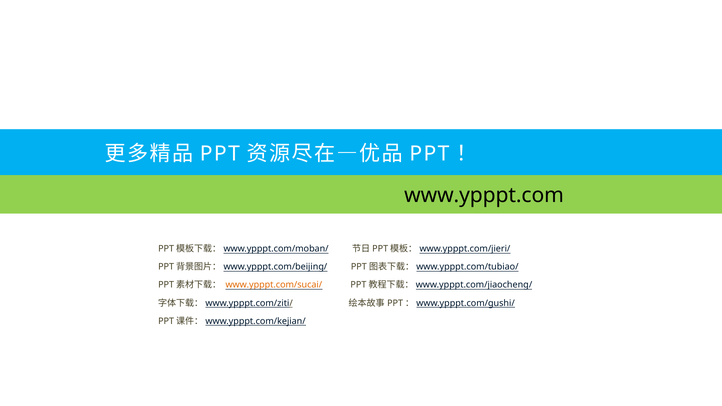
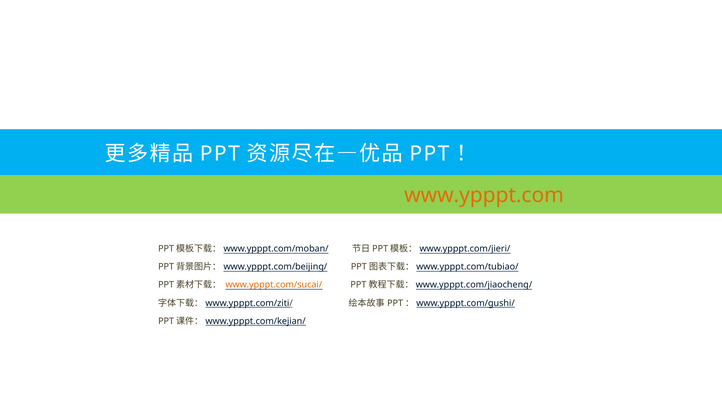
www.ypppt.com colour: black -> orange
